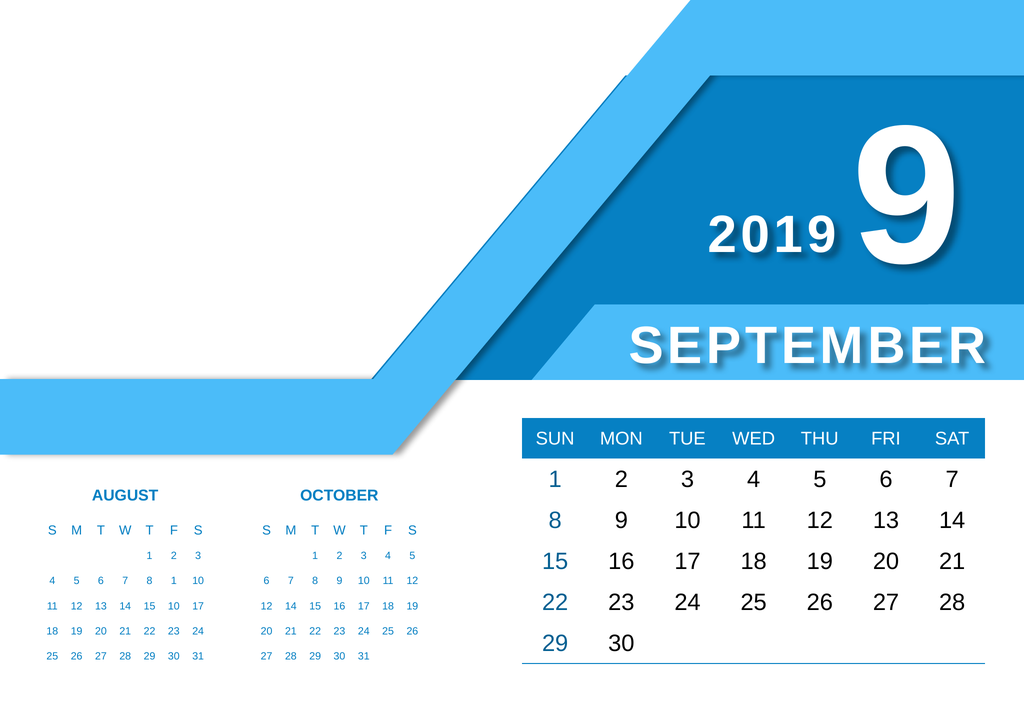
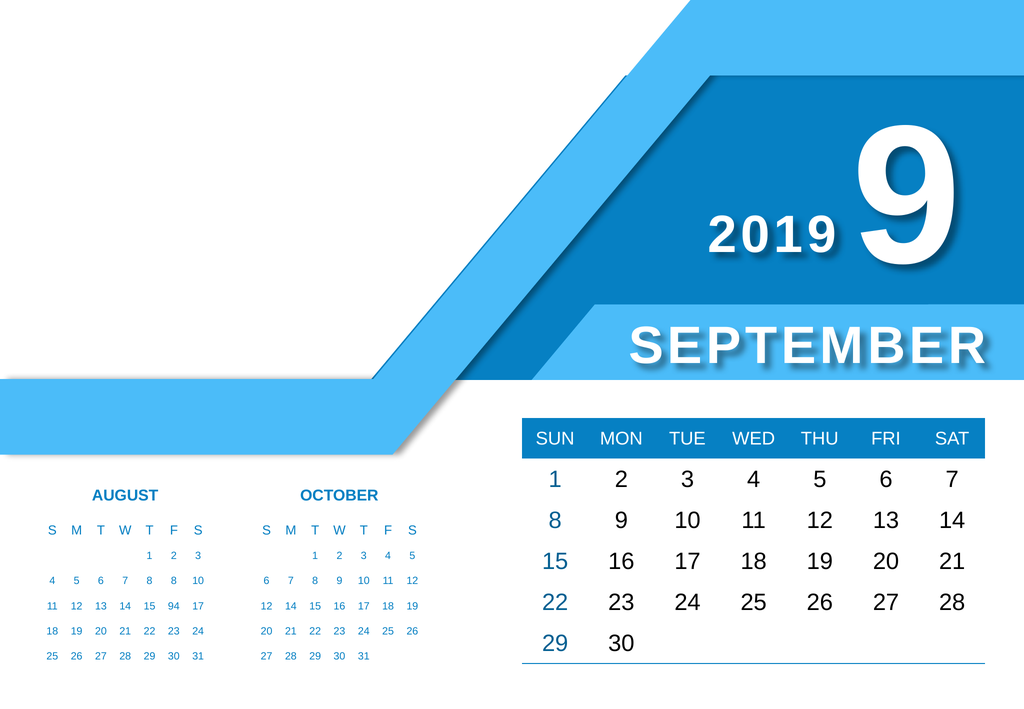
8 1: 1 -> 8
15 10: 10 -> 94
